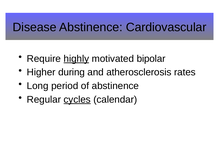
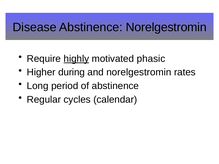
Abstinence Cardiovascular: Cardiovascular -> Norelgestromin
bipolar: bipolar -> phasic
and atherosclerosis: atherosclerosis -> norelgestromin
cycles underline: present -> none
